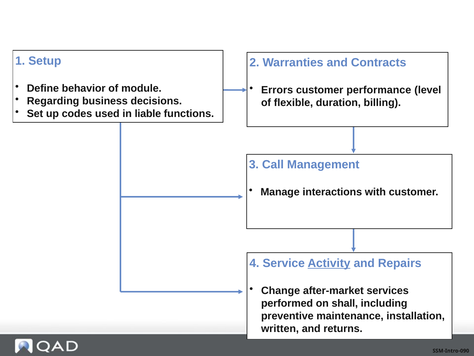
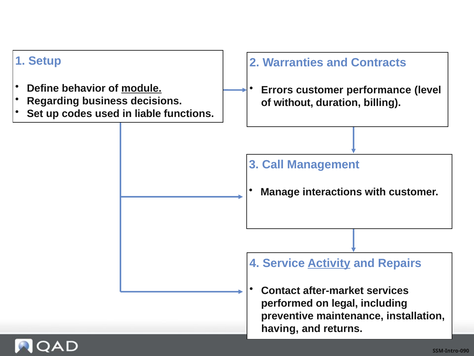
module underline: none -> present
flexible: flexible -> without
Change: Change -> Contact
shall: shall -> legal
written: written -> having
